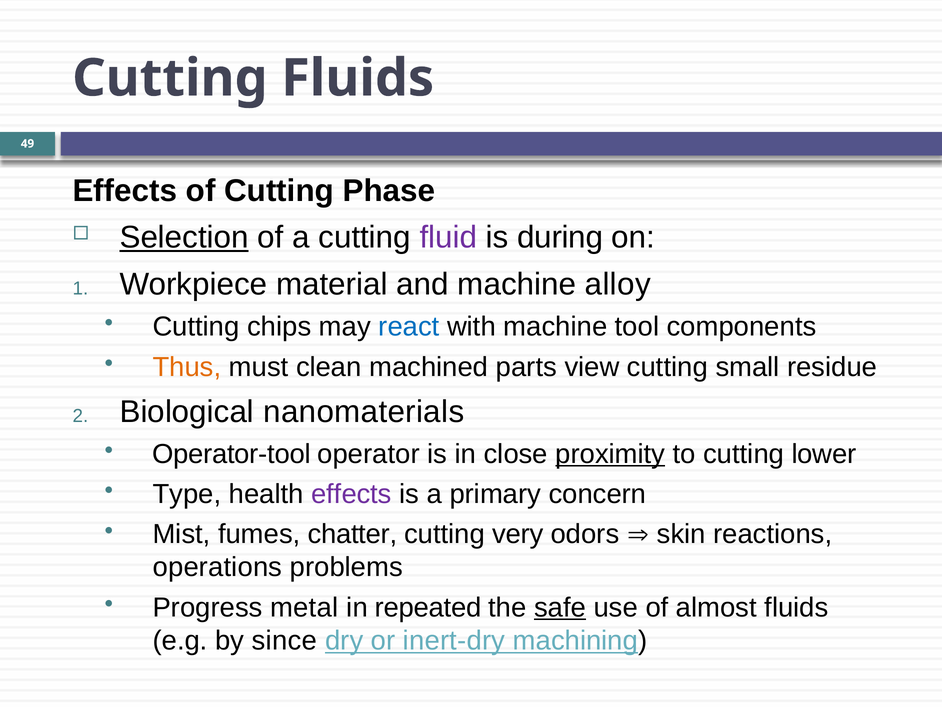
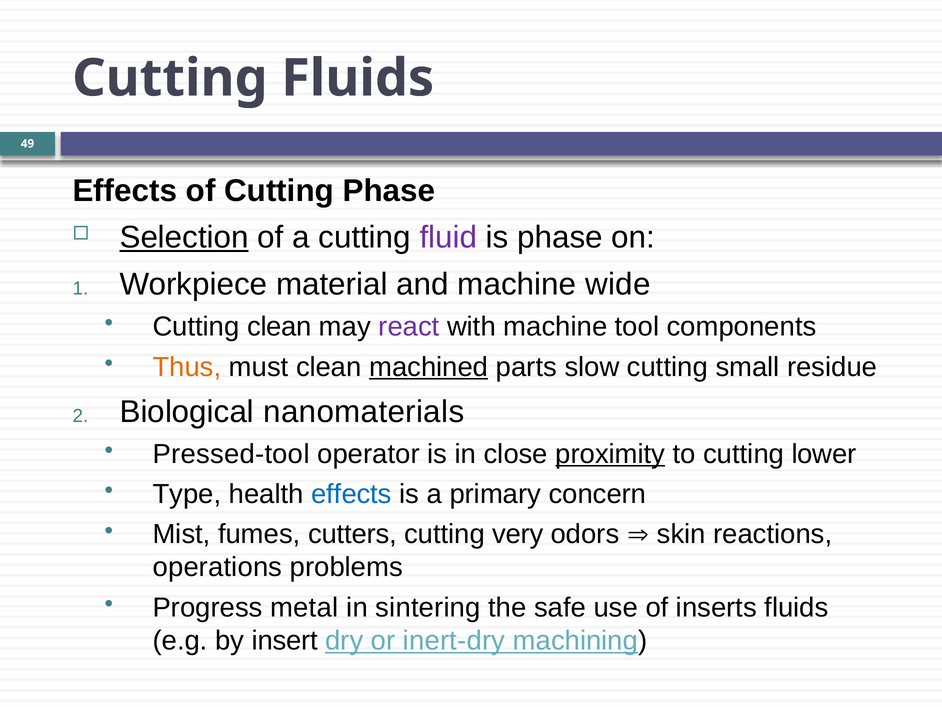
is during: during -> phase
alloy: alloy -> wide
Cutting chips: chips -> clean
react colour: blue -> purple
machined underline: none -> present
view: view -> slow
Operator-tool: Operator-tool -> Pressed-tool
effects at (351, 494) colour: purple -> blue
chatter: chatter -> cutters
repeated: repeated -> sintering
safe underline: present -> none
almost: almost -> inserts
since: since -> insert
